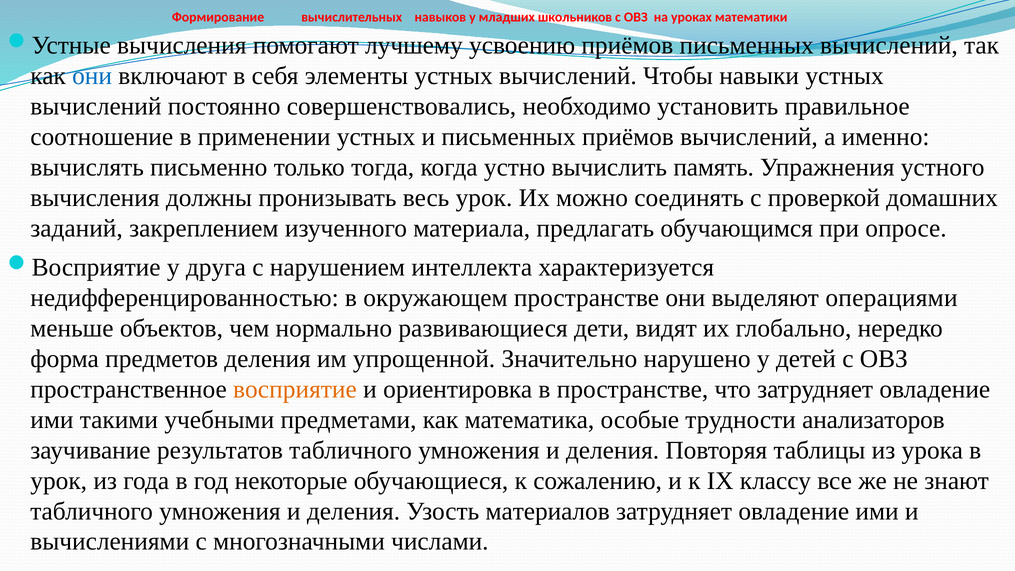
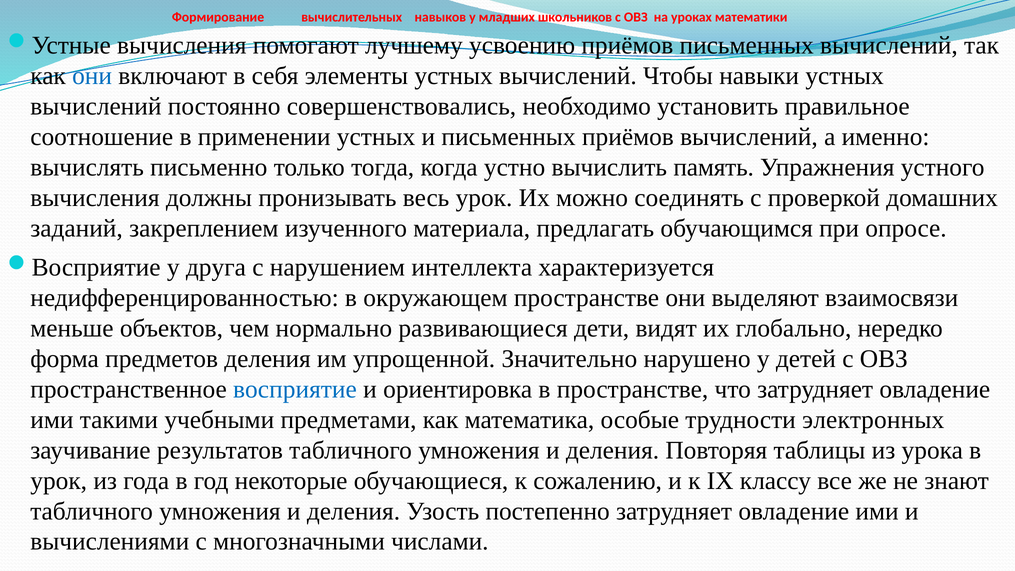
операциями: операциями -> взаимосвязи
восприятие colour: orange -> blue
анализаторов: анализаторов -> электронных
материалов: материалов -> постепенно
